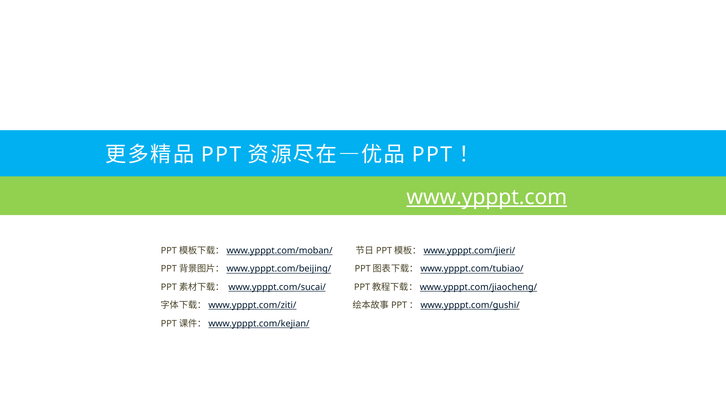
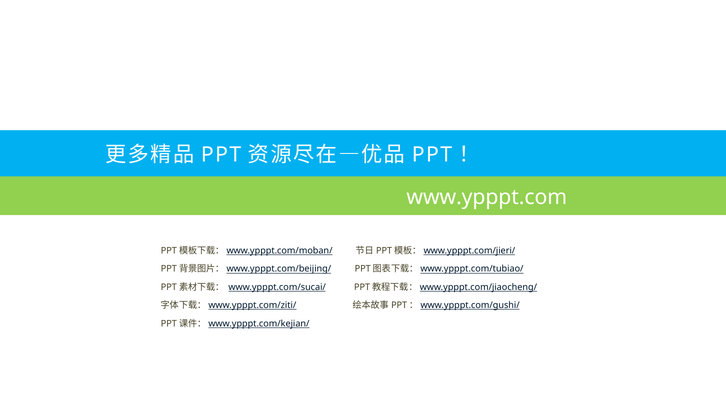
www.ypppt.com underline: present -> none
